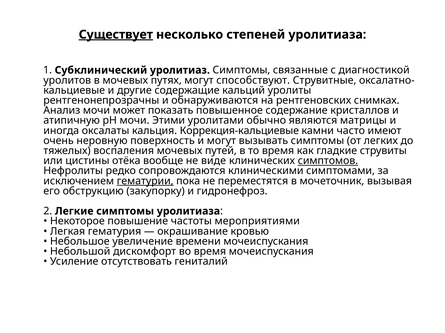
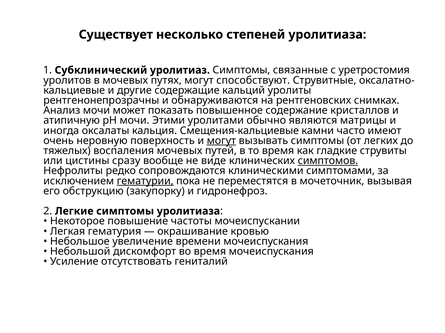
Существует underline: present -> none
диагностикой: диагностикой -> уретростомия
Коррекция-кальциевые: Коррекция-кальциевые -> Смещения-кальциевые
могут at (221, 141) underline: none -> present
отёка: отёка -> сразу
мероприятиями: мероприятиями -> мочеиспускании
